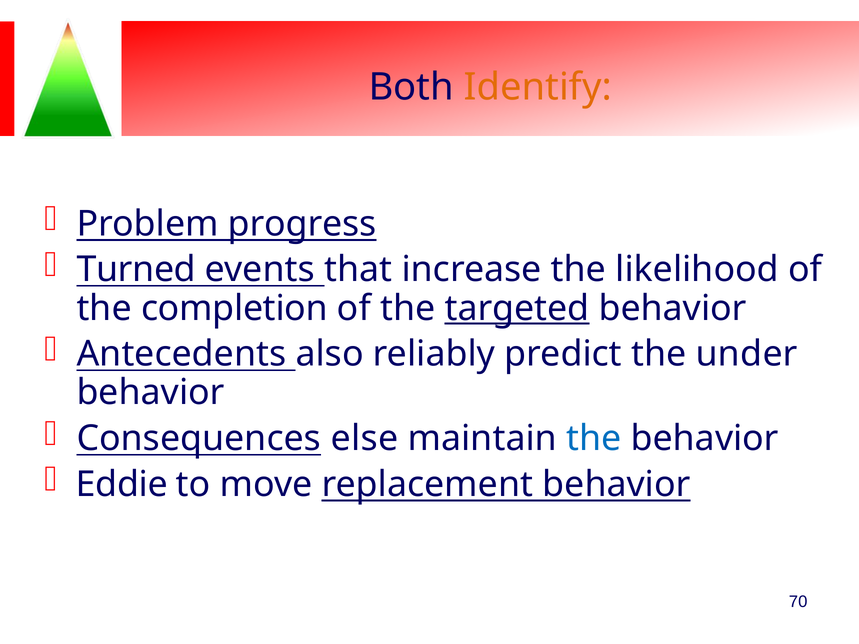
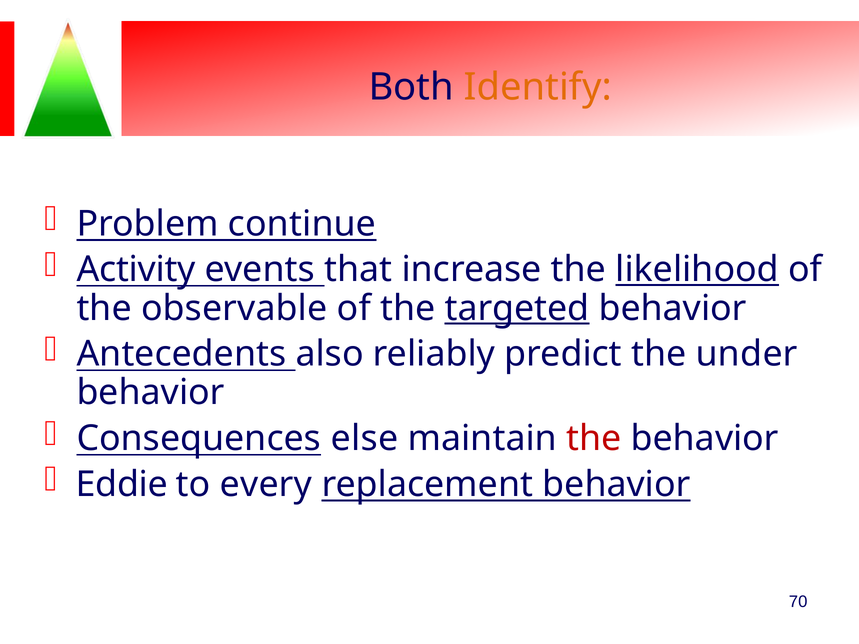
progress: progress -> continue
Turned: Turned -> Activity
likelihood underline: none -> present
completion: completion -> observable
the at (594, 439) colour: blue -> red
move: move -> every
